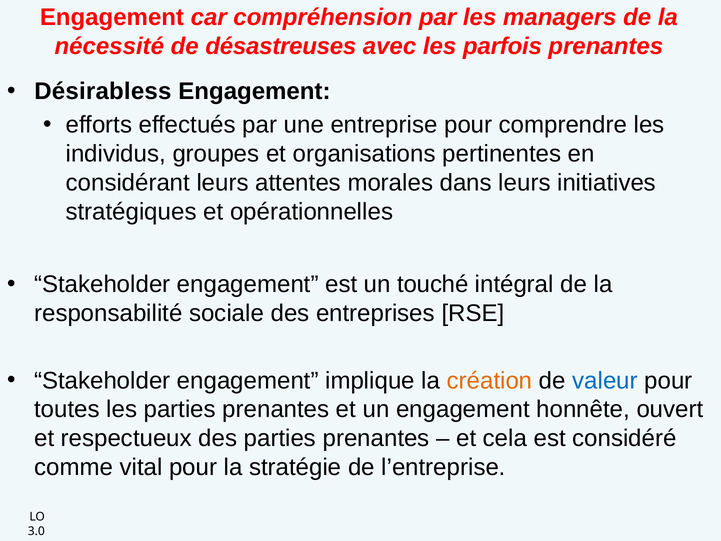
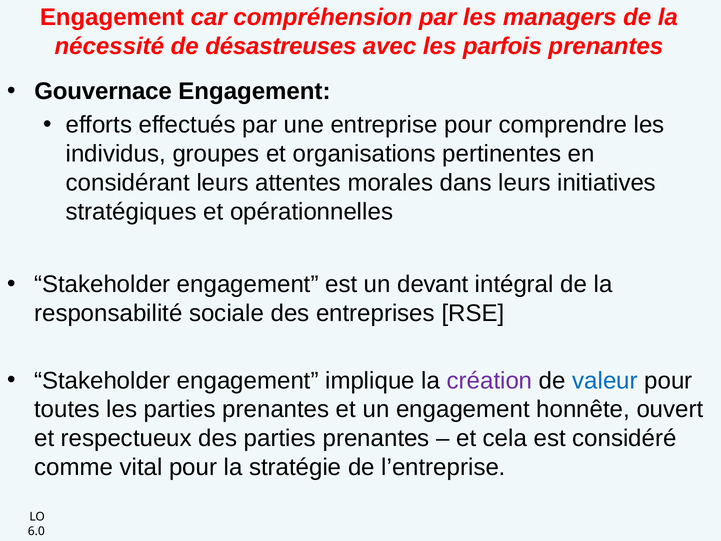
Désirabless: Désirabless -> Gouvernace
touché: touché -> devant
création colour: orange -> purple
3.0: 3.0 -> 6.0
